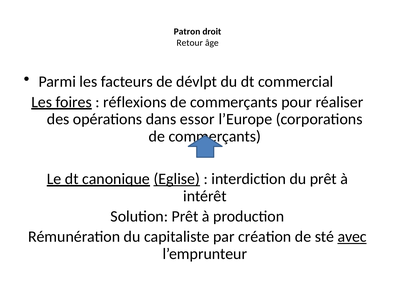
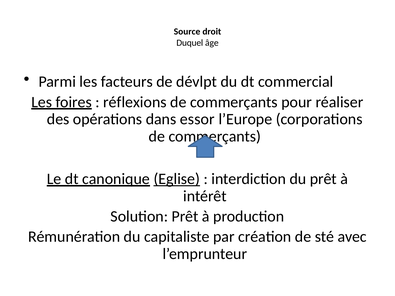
Patron: Patron -> Source
Retour: Retour -> Duquel
avec underline: present -> none
